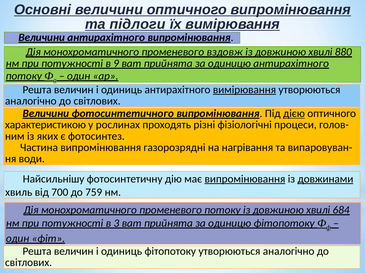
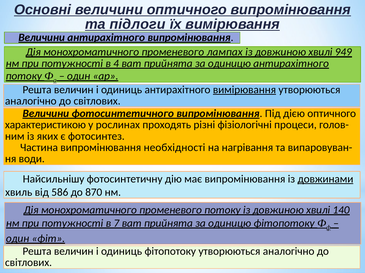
вздовж: вздовж -> лампах
880: 880 -> 949
9: 9 -> 4
дією underline: present -> none
газорозрядні: газорозрядні -> необхідності
випромінювання at (245, 179) underline: present -> none
700: 700 -> 586
759: 759 -> 870
684: 684 -> 140
3: 3 -> 7
